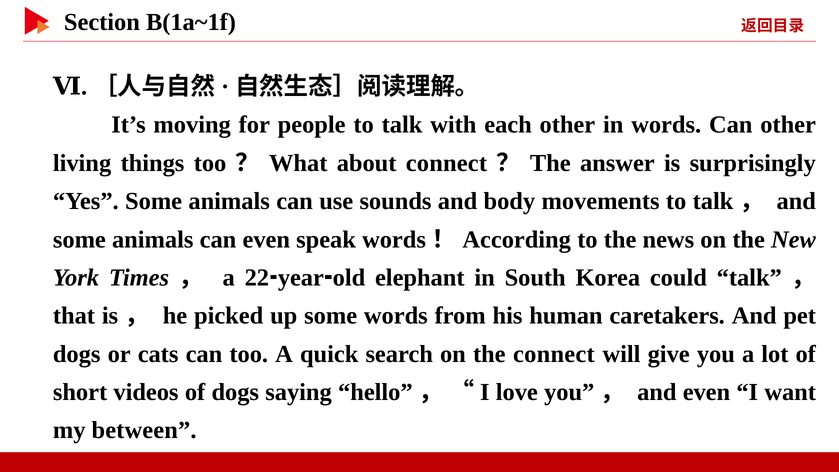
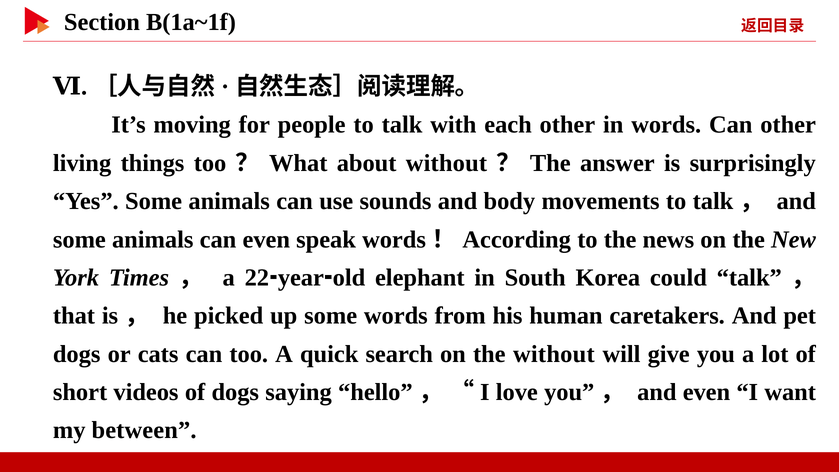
about connect: connect -> without
the connect: connect -> without
